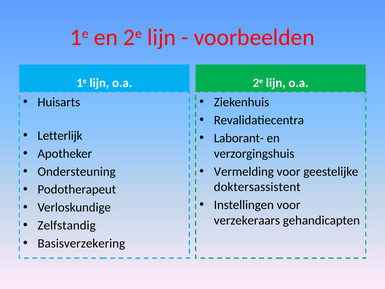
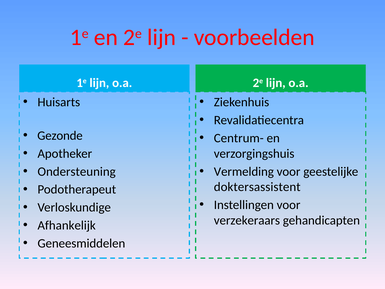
Letterlijk: Letterlijk -> Gezonde
Laborant-: Laborant- -> Centrum-
Zelfstandig: Zelfstandig -> Afhankelijk
Basisverzekering: Basisverzekering -> Geneesmiddelen
